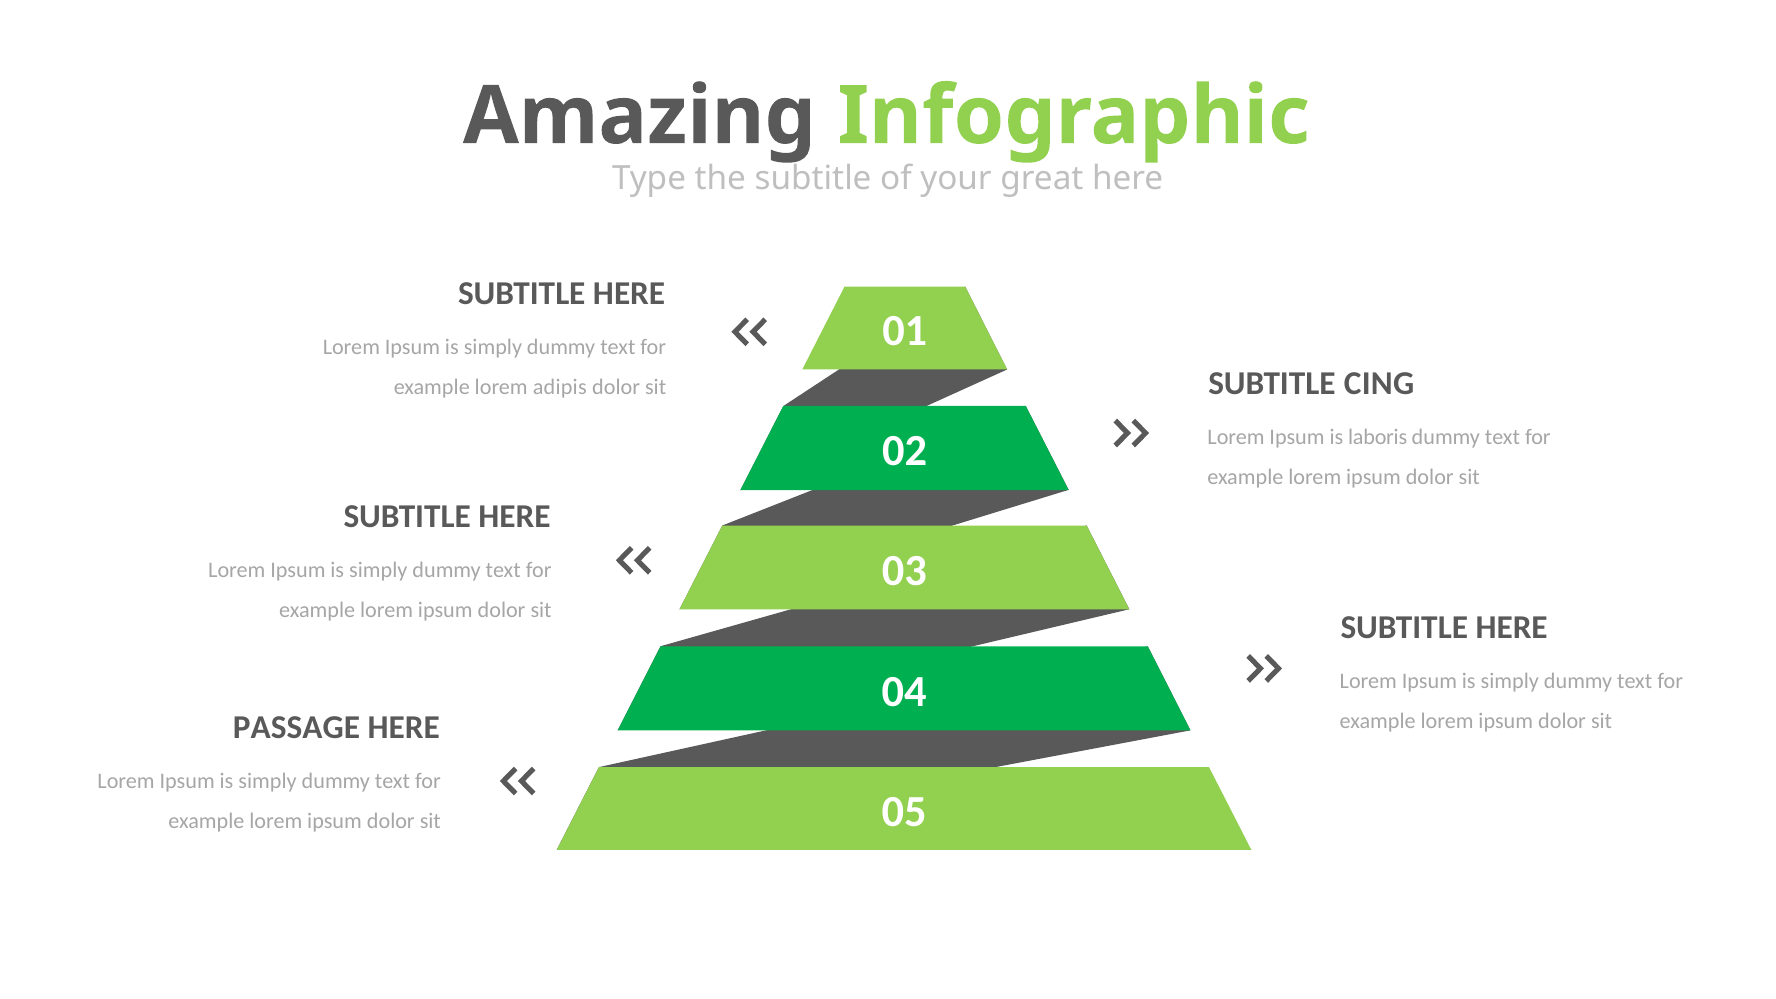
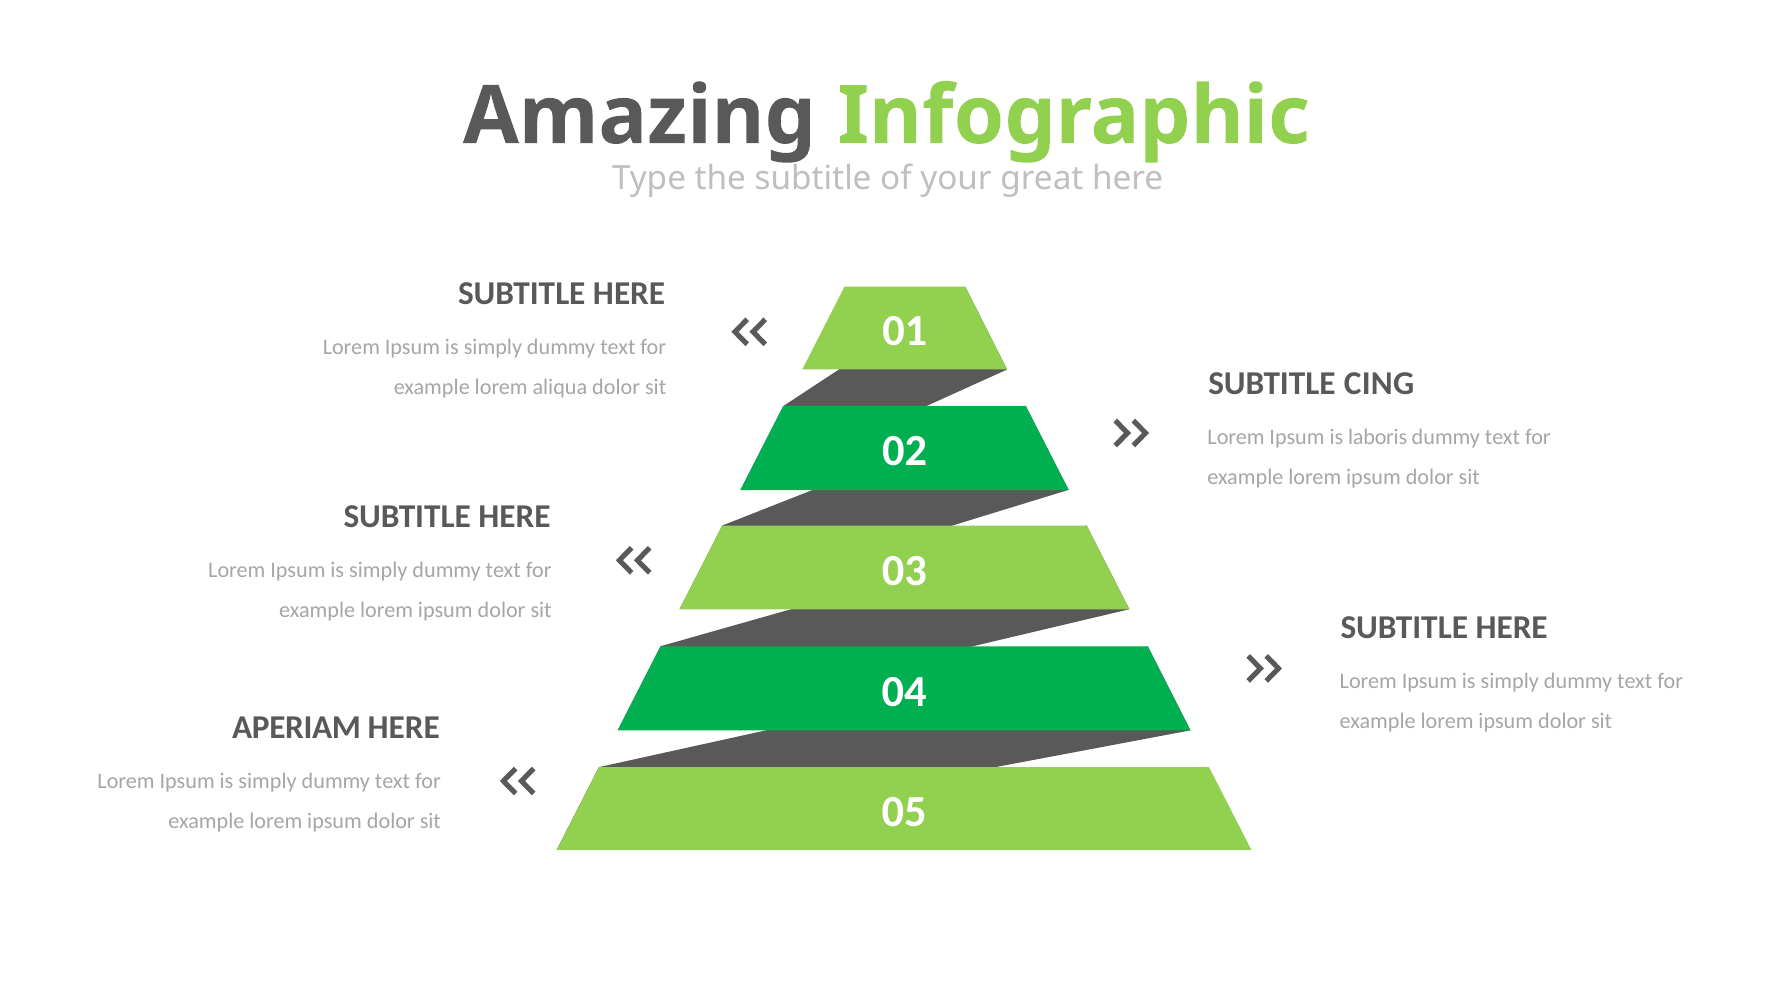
adipis: adipis -> aliqua
PASSAGE: PASSAGE -> APERIAM
